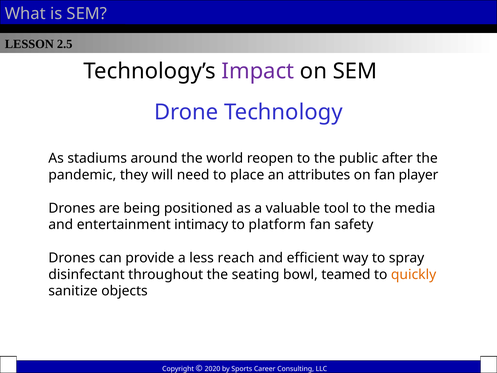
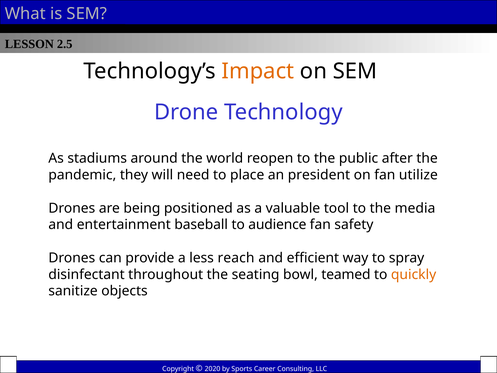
Impact colour: purple -> orange
attributes: attributes -> president
player: player -> utilize
intimacy: intimacy -> baseball
platform: platform -> audience
